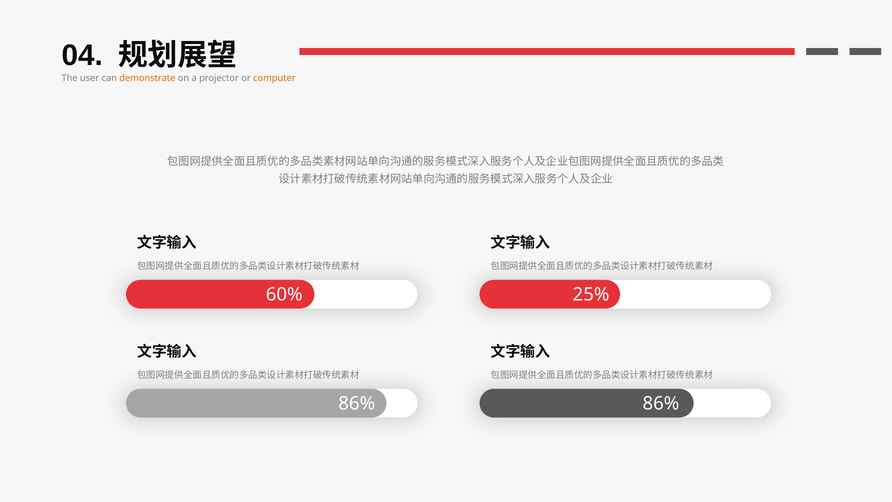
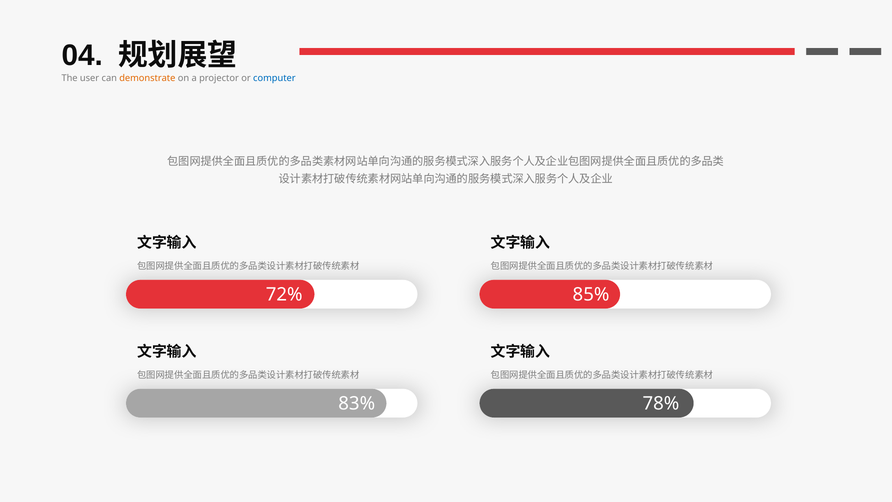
computer colour: orange -> blue
60%: 60% -> 72%
25%: 25% -> 85%
86% at (357, 403): 86% -> 83%
86% at (661, 403): 86% -> 78%
